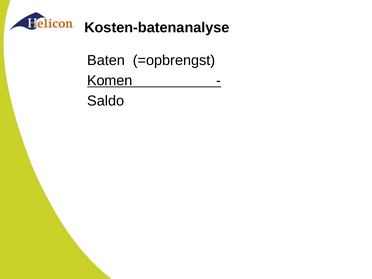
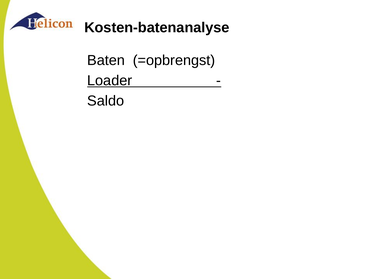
Komen: Komen -> Loader
